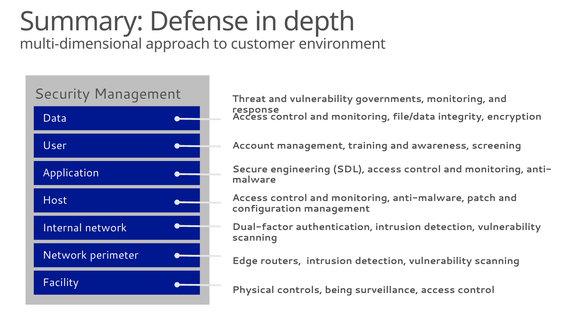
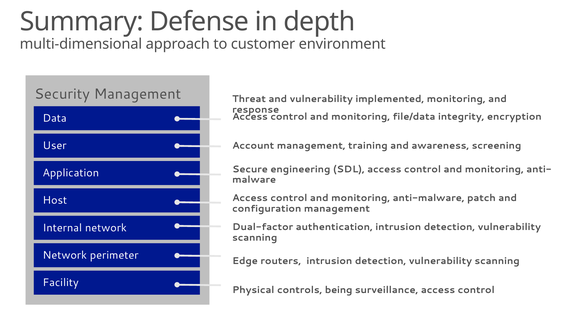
governments: governments -> implemented
